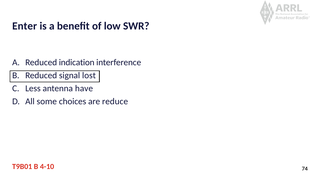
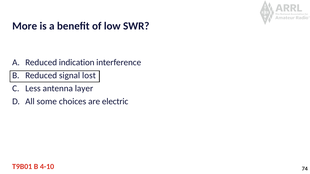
Enter: Enter -> More
have: have -> layer
reduce: reduce -> electric
